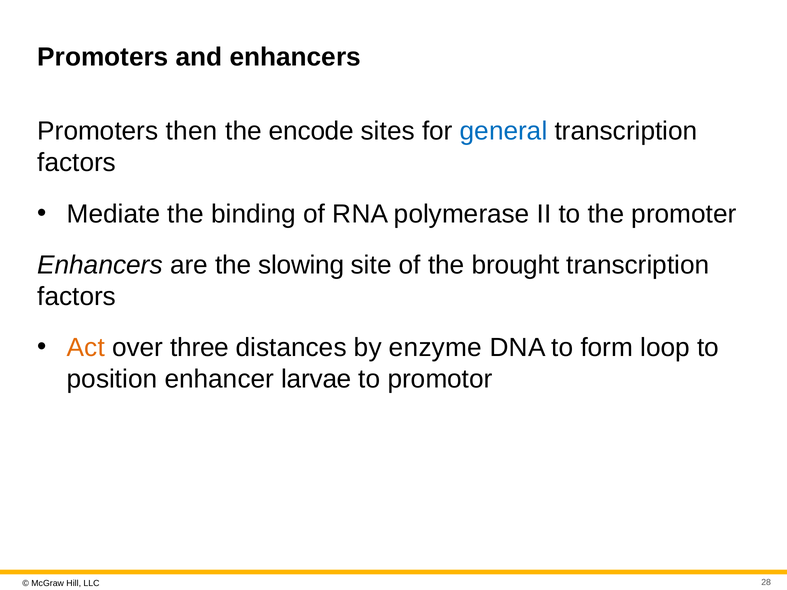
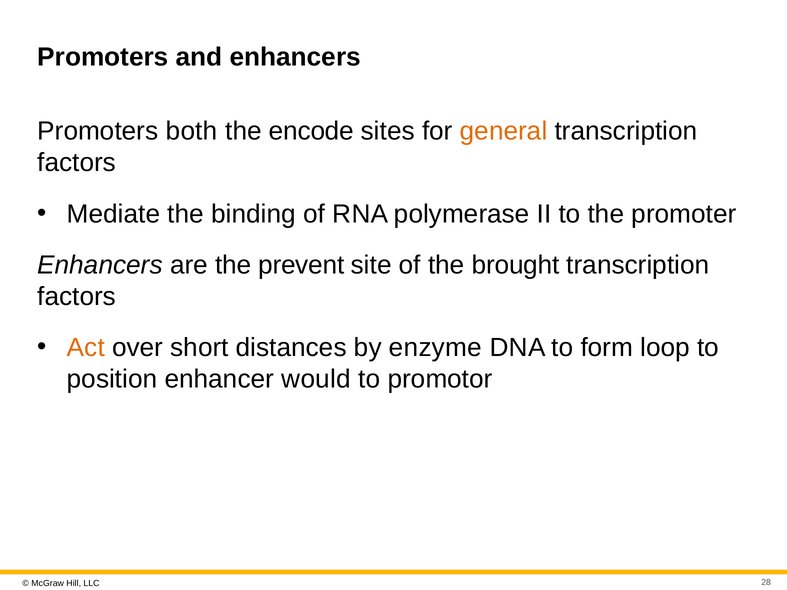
then: then -> both
general colour: blue -> orange
slowing: slowing -> prevent
three: three -> short
larvae: larvae -> would
